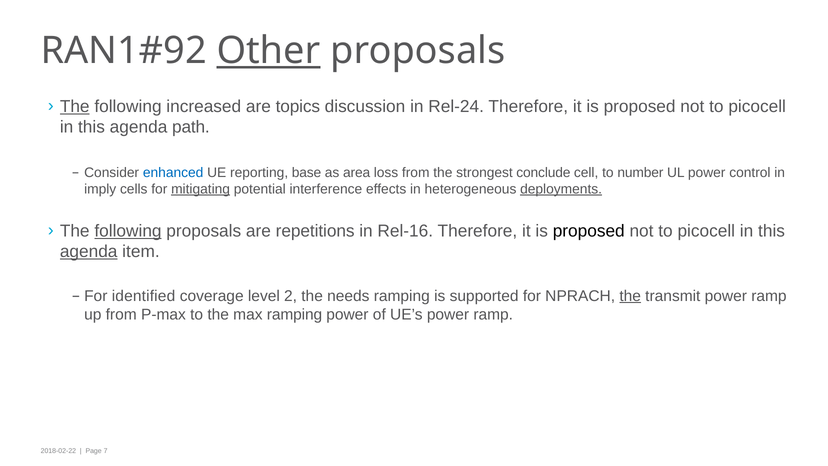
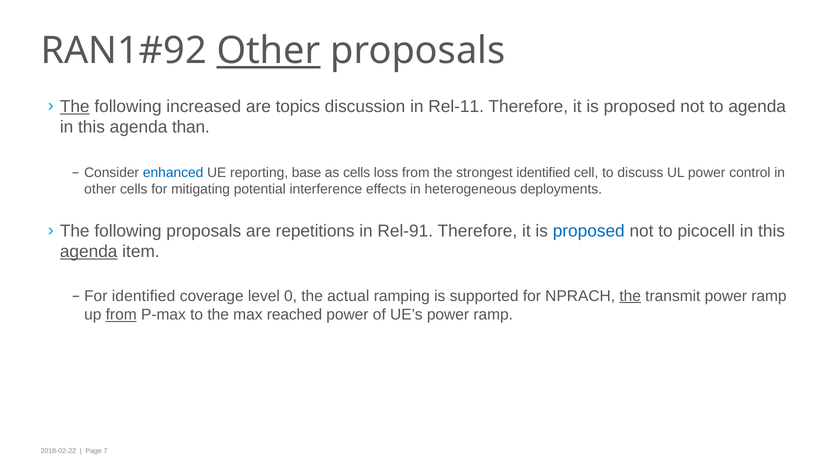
Rel-24: Rel-24 -> Rel-11
picocell at (757, 107): picocell -> agenda
path: path -> than
as area: area -> cells
strongest conclude: conclude -> identified
number: number -> discuss
imply at (100, 189): imply -> other
mitigating underline: present -> none
deployments underline: present -> none
following at (128, 231) underline: present -> none
Rel-16: Rel-16 -> Rel-91
proposed at (589, 231) colour: black -> blue
2: 2 -> 0
needs: needs -> actual
from at (121, 314) underline: none -> present
max ramping: ramping -> reached
